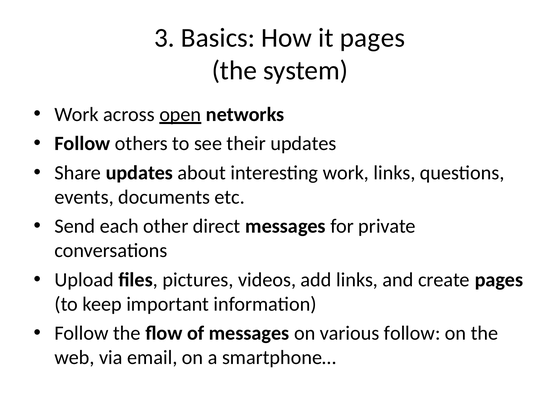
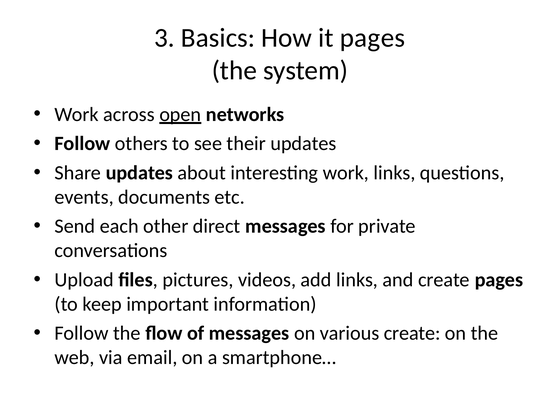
various follow: follow -> create
